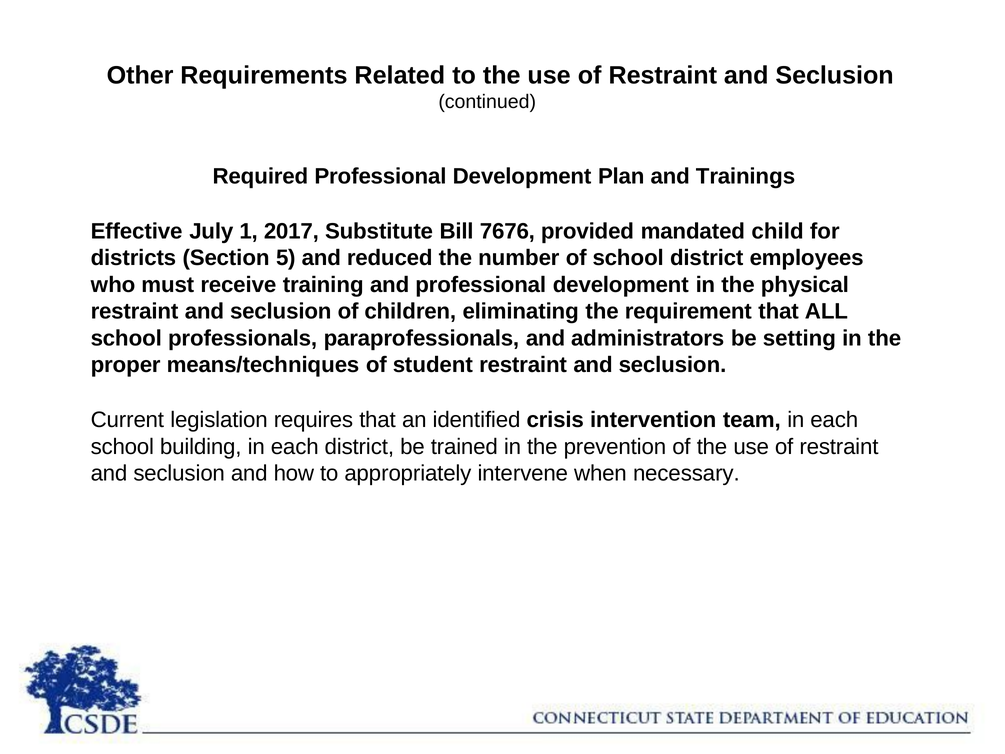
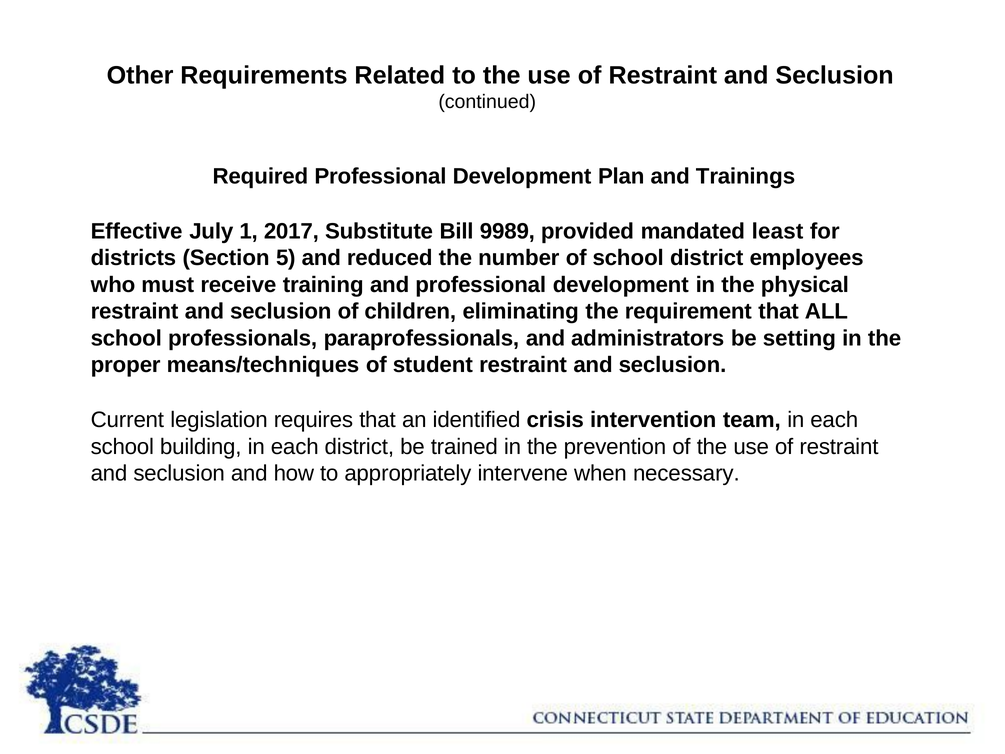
7676: 7676 -> 9989
child: child -> least
